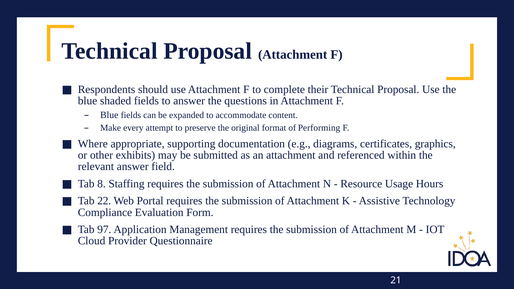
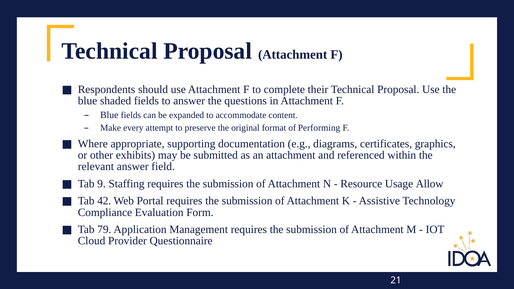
8: 8 -> 9
Hours: Hours -> Allow
22: 22 -> 42
97: 97 -> 79
